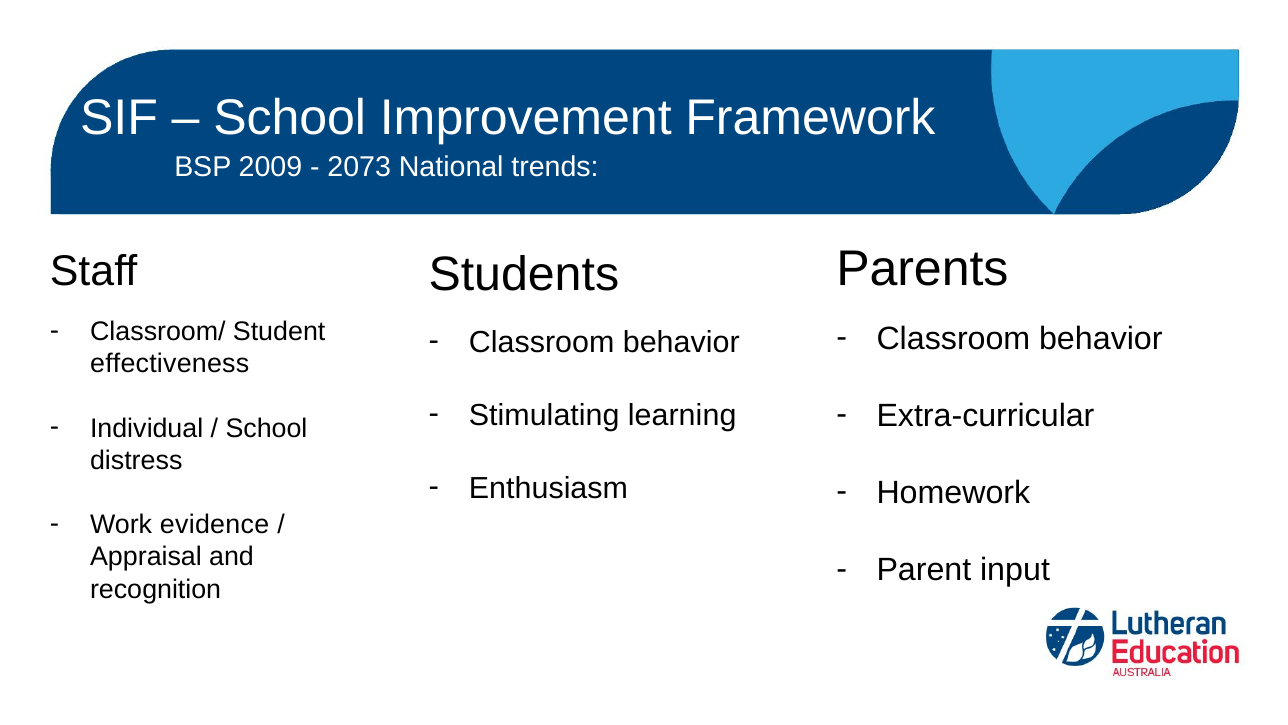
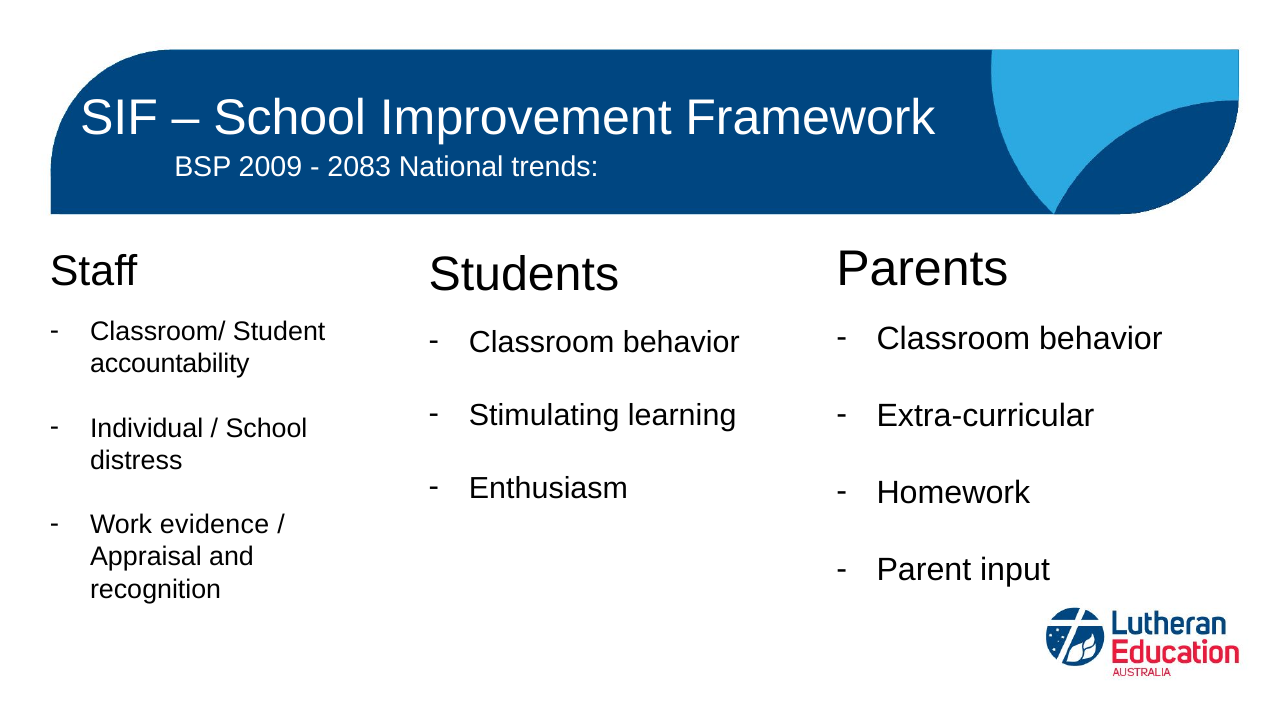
2073: 2073 -> 2083
effectiveness: effectiveness -> accountability
